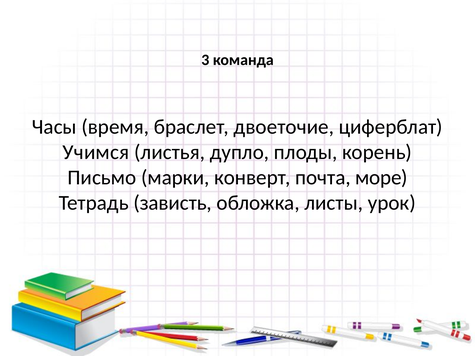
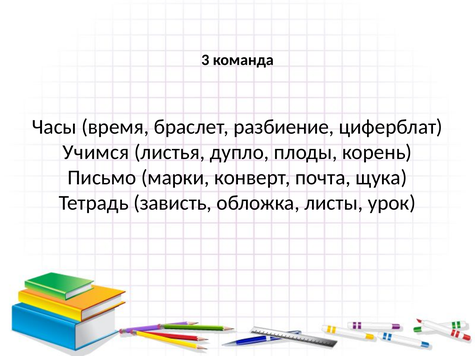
двоеточие: двоеточие -> разбиение
море: море -> щука
